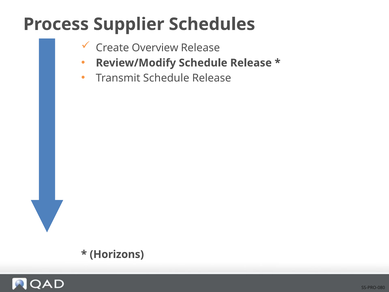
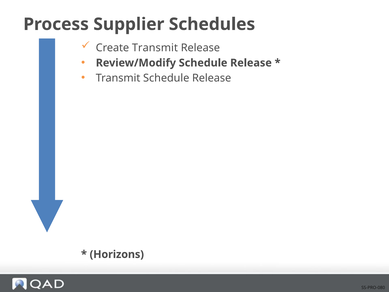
Create Overview: Overview -> Transmit
